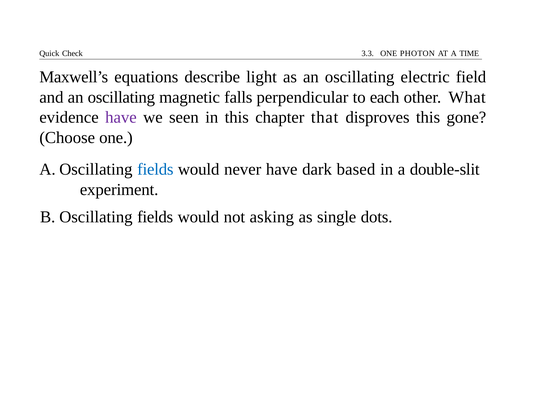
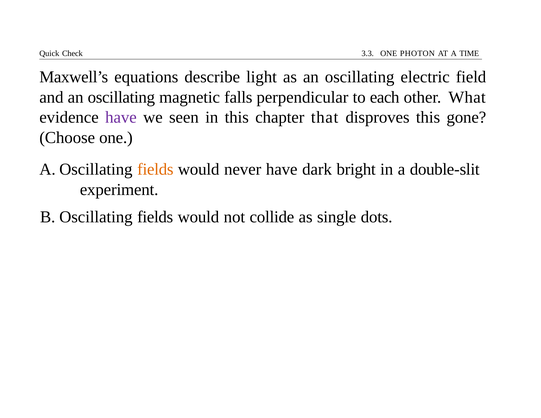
fields at (155, 169) colour: blue -> orange
based: based -> bright
asking: asking -> collide
